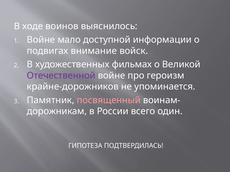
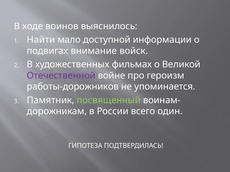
Войне at (41, 40): Войне -> Найти
крайне-дорожников: крайне-дорожников -> работы-дорожников
посвященный colour: pink -> light green
